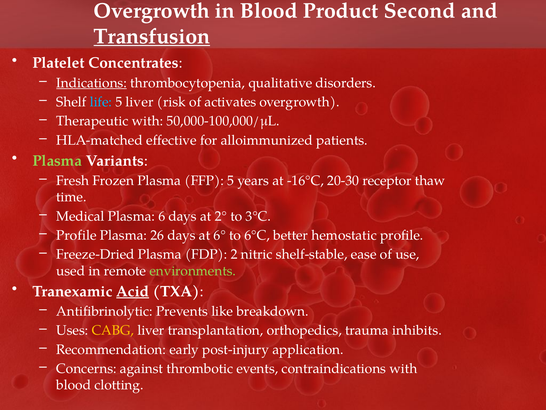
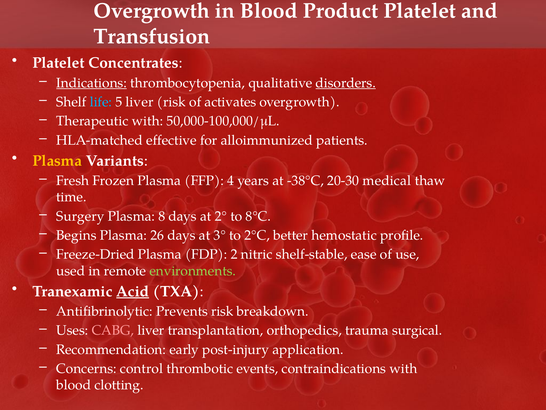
Product Second: Second -> Platelet
Transfusion underline: present -> none
disorders underline: none -> present
Plasma at (57, 161) colour: light green -> yellow
FFP 5: 5 -> 4
-16°C: -16°C -> -38°C
receptor: receptor -> medical
Medical: Medical -> Surgery
6: 6 -> 8
3°C: 3°C -> 8°C
Profile at (76, 235): Profile -> Begins
6°: 6° -> 3°
6°C: 6°C -> 2°C
Prevents like: like -> risk
CABG colour: yellow -> pink
inhibits: inhibits -> surgical
against: against -> control
